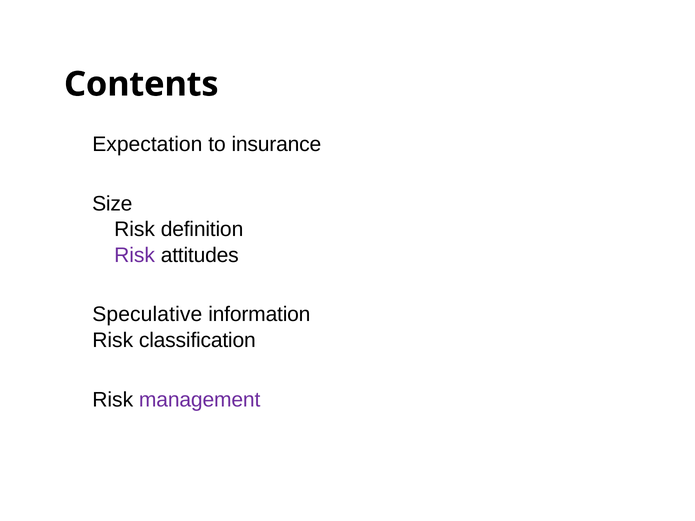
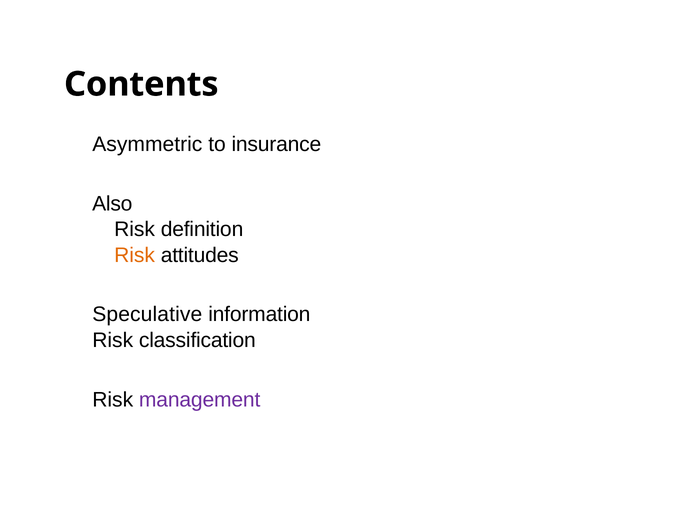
Expectation: Expectation -> Asymmetric
Size: Size -> Also
Risk at (135, 256) colour: purple -> orange
